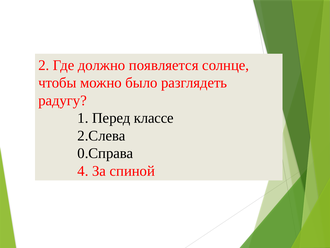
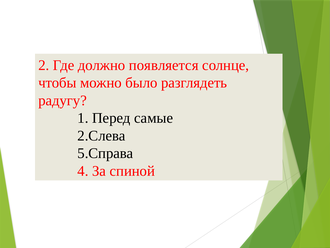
классе: классе -> самые
0.Справа: 0.Справа -> 5.Справа
